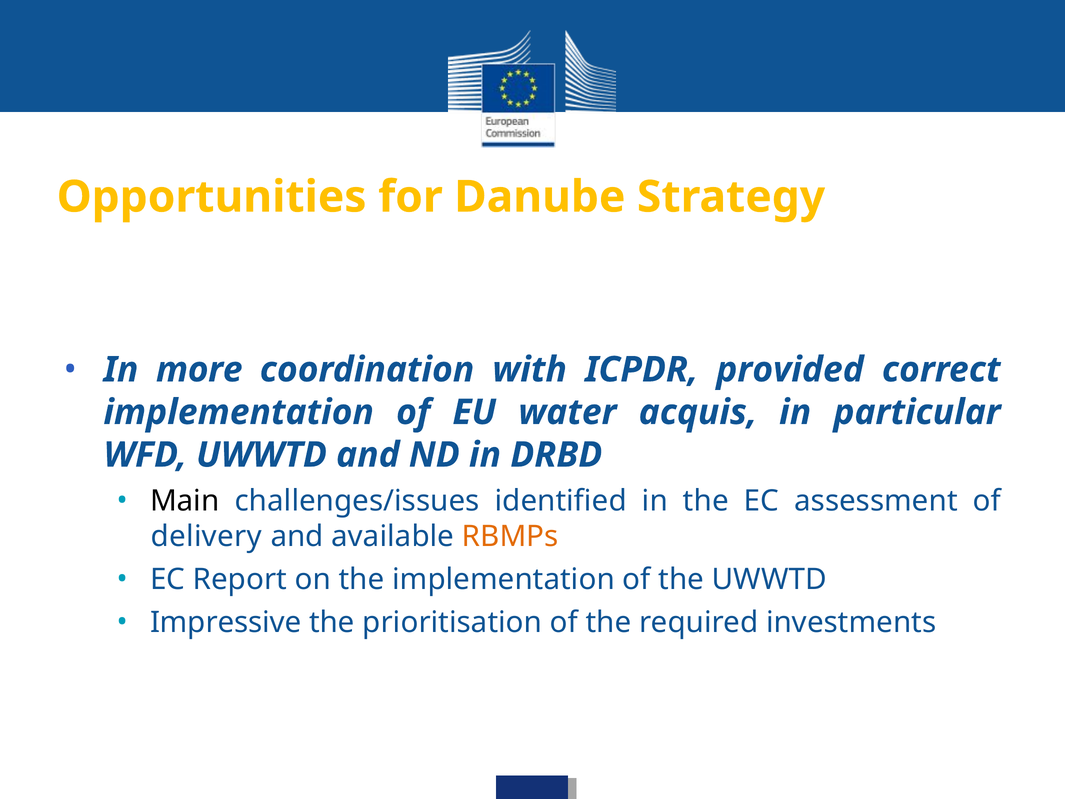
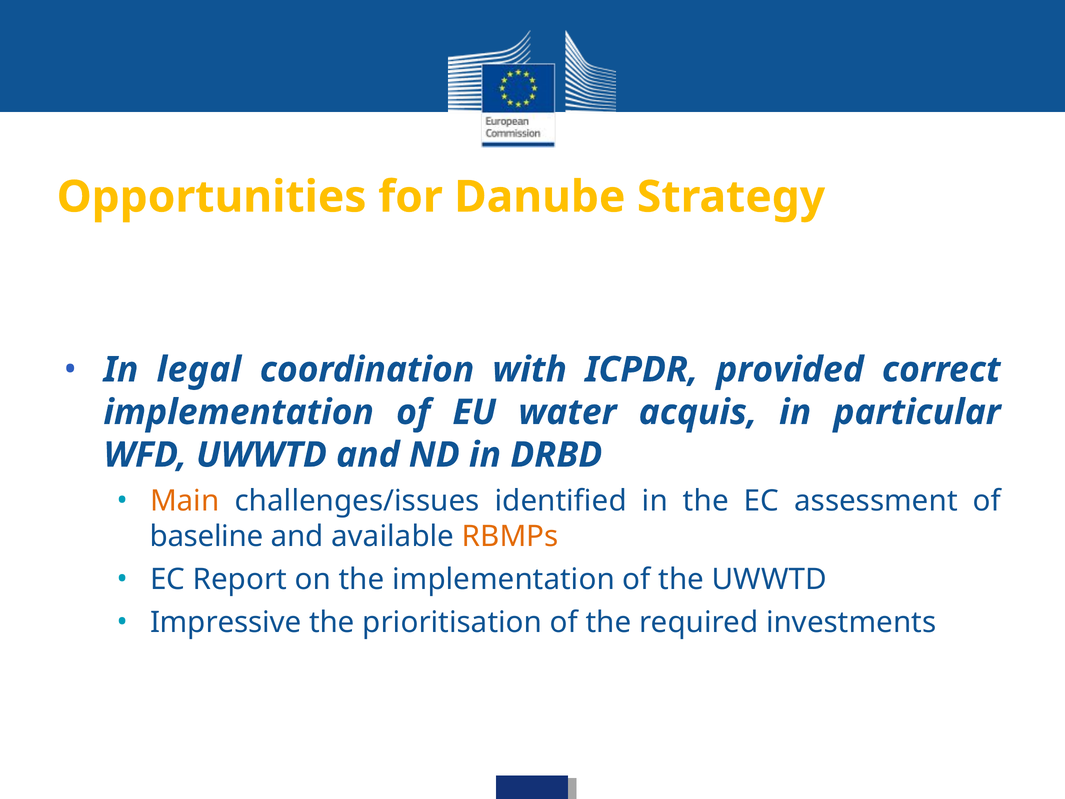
more: more -> legal
Main colour: black -> orange
delivery: delivery -> baseline
